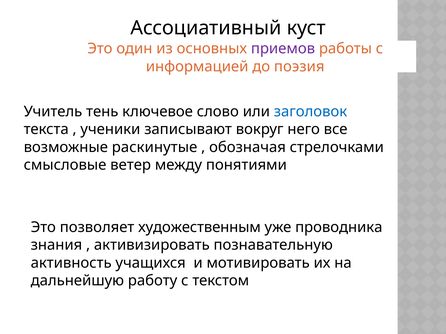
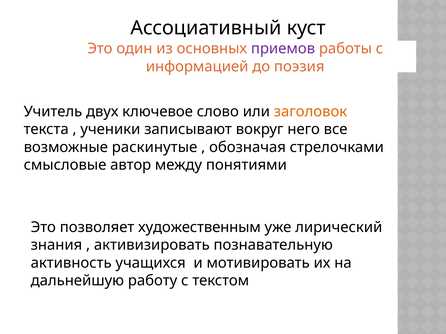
тень: тень -> двух
заголовок colour: blue -> orange
ветер: ветер -> автор
проводника: проводника -> лирический
